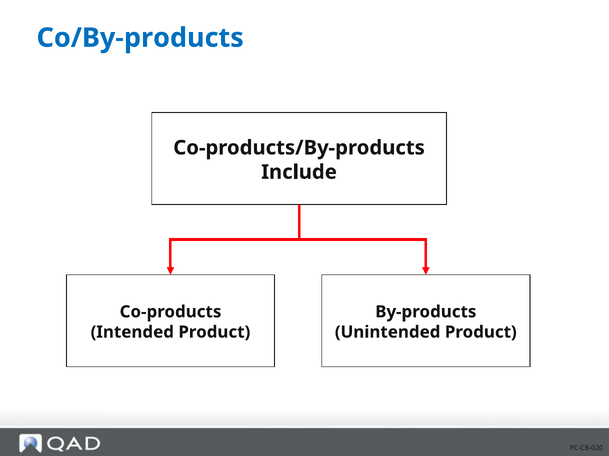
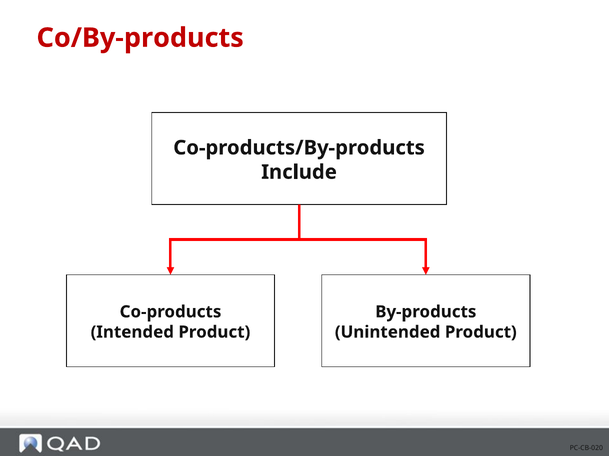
Co/By-products colour: blue -> red
